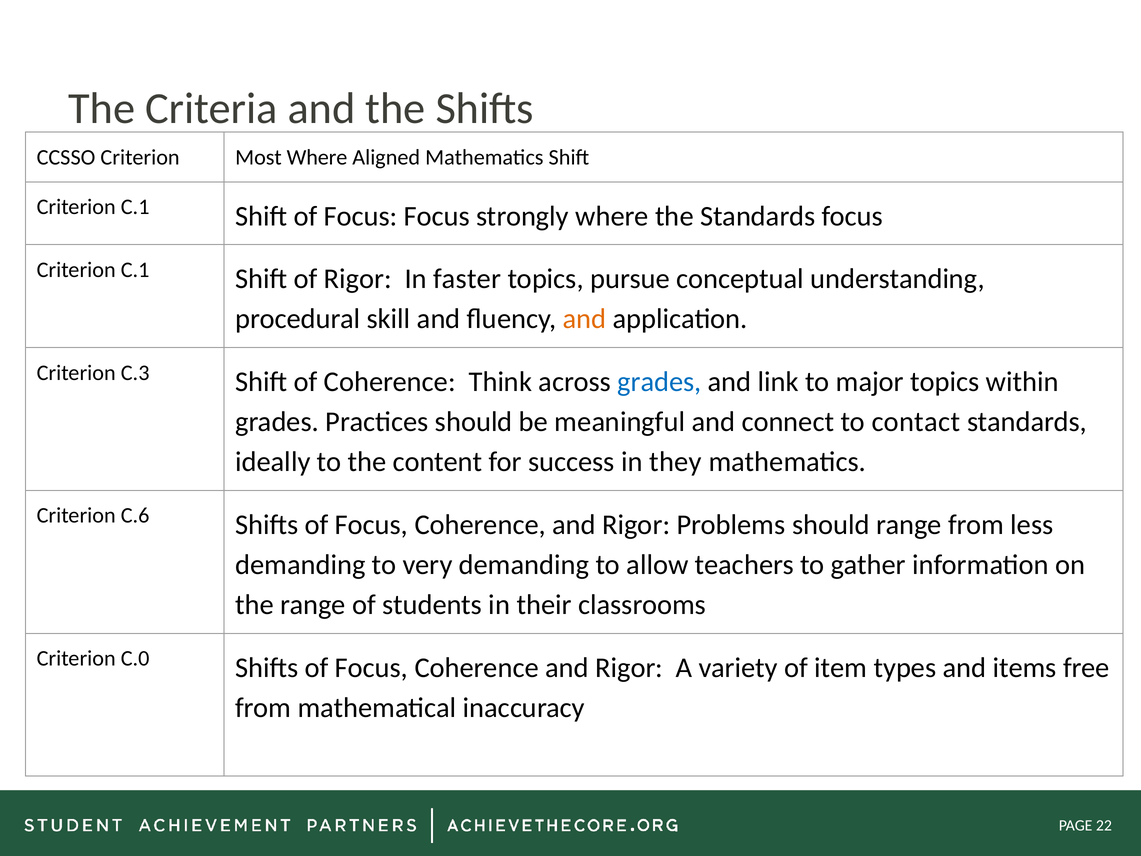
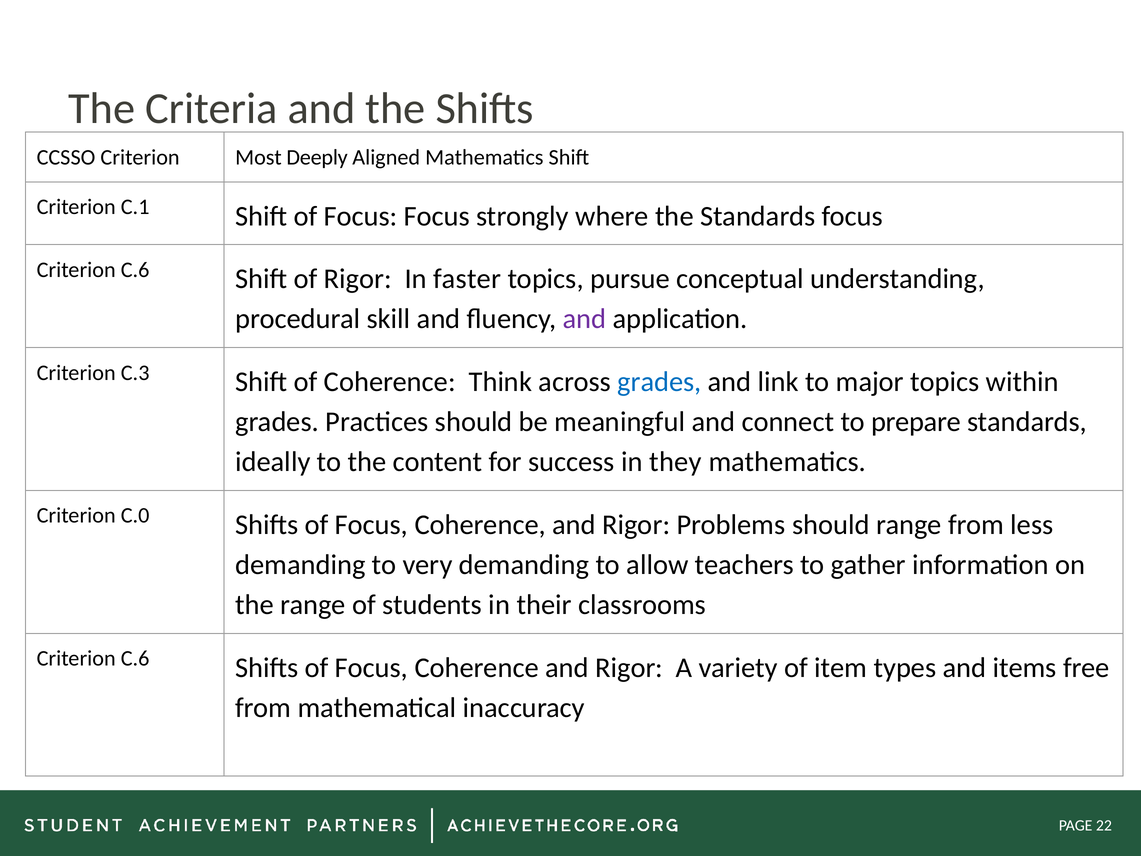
Most Where: Where -> Deeply
C.1 at (135, 270): C.1 -> C.6
and at (584, 319) colour: orange -> purple
contact: contact -> prepare
C.6: C.6 -> C.0
C.0 at (135, 658): C.0 -> C.6
